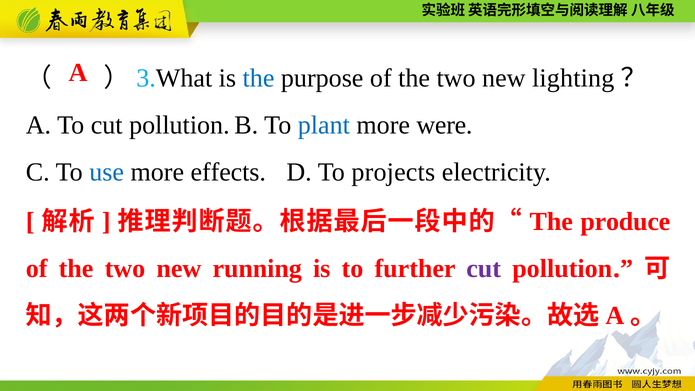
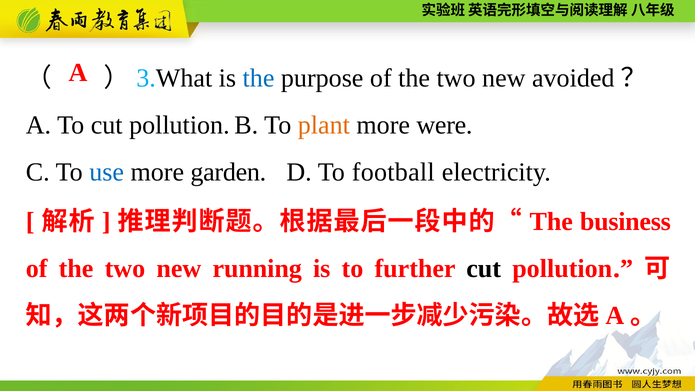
lighting: lighting -> avoided
plant colour: blue -> orange
effects: effects -> garden
projects: projects -> football
produce: produce -> business
cut at (484, 269) colour: purple -> black
